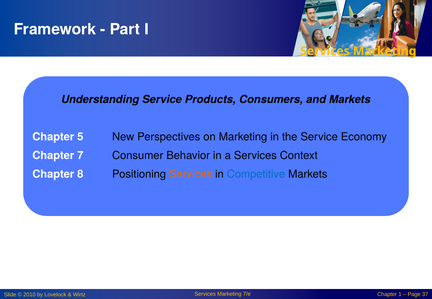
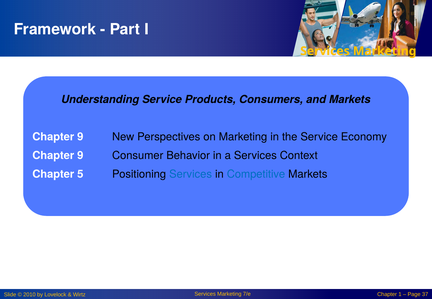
5 at (80, 137): 5 -> 9
7 at (80, 156): 7 -> 9
8: 8 -> 5
Services at (191, 174) colour: orange -> blue
